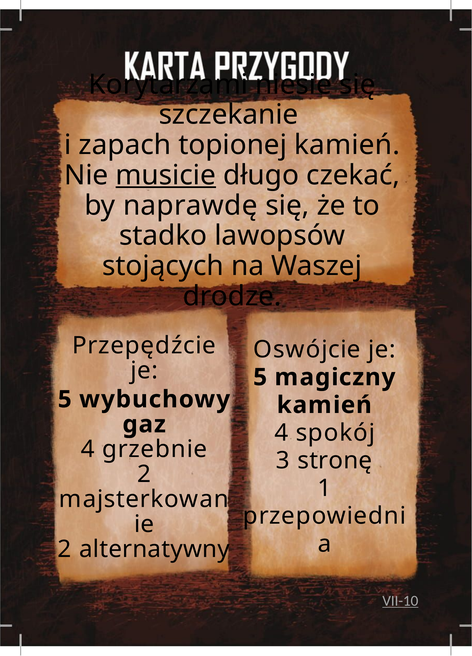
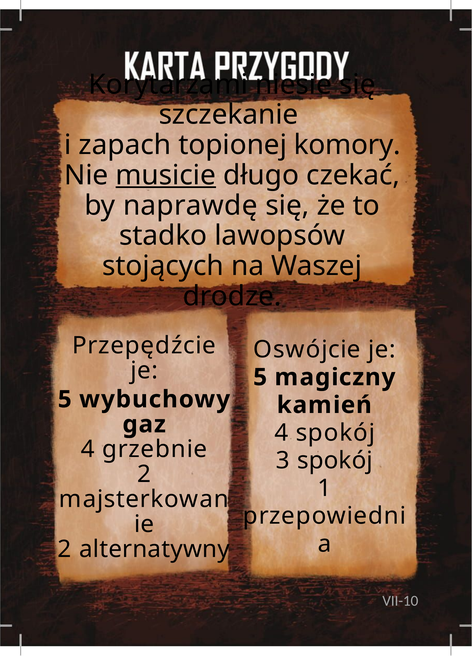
topionej kamień: kamień -> komory
3 stronę: stronę -> spokój
VII-10 underline: present -> none
